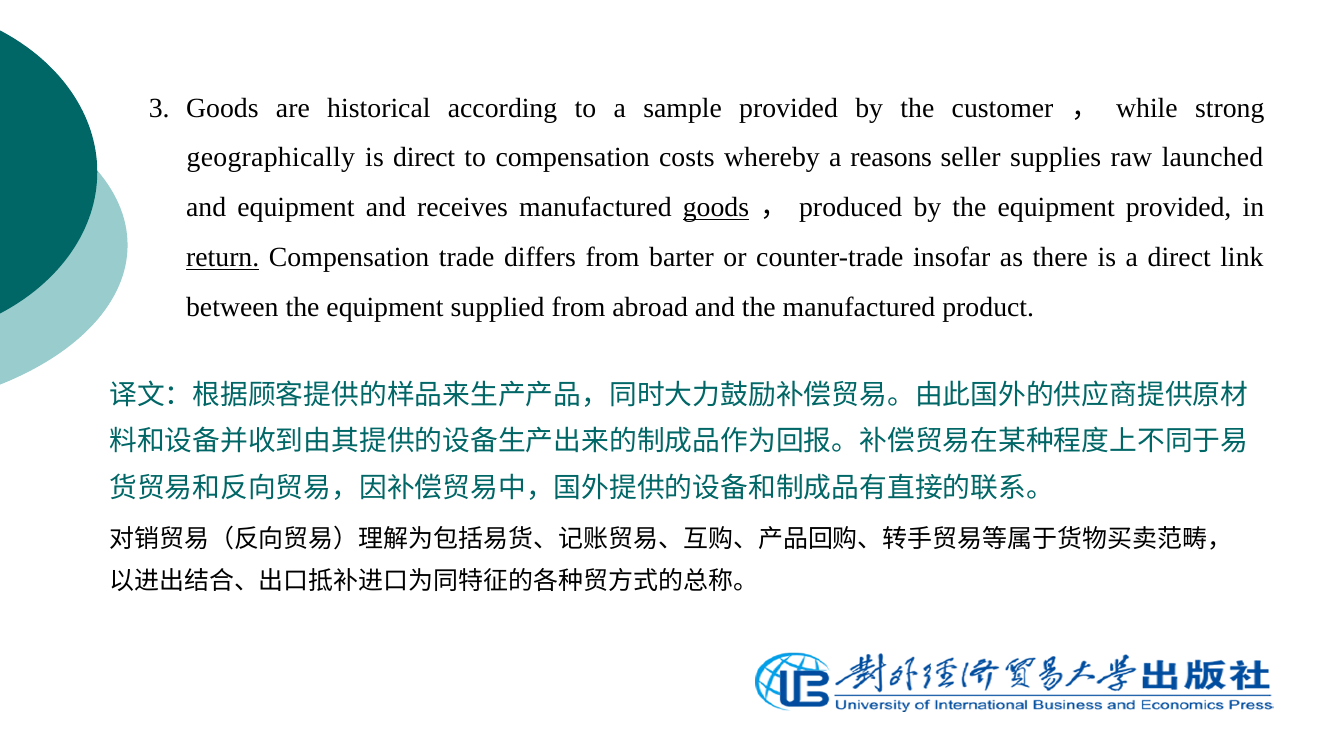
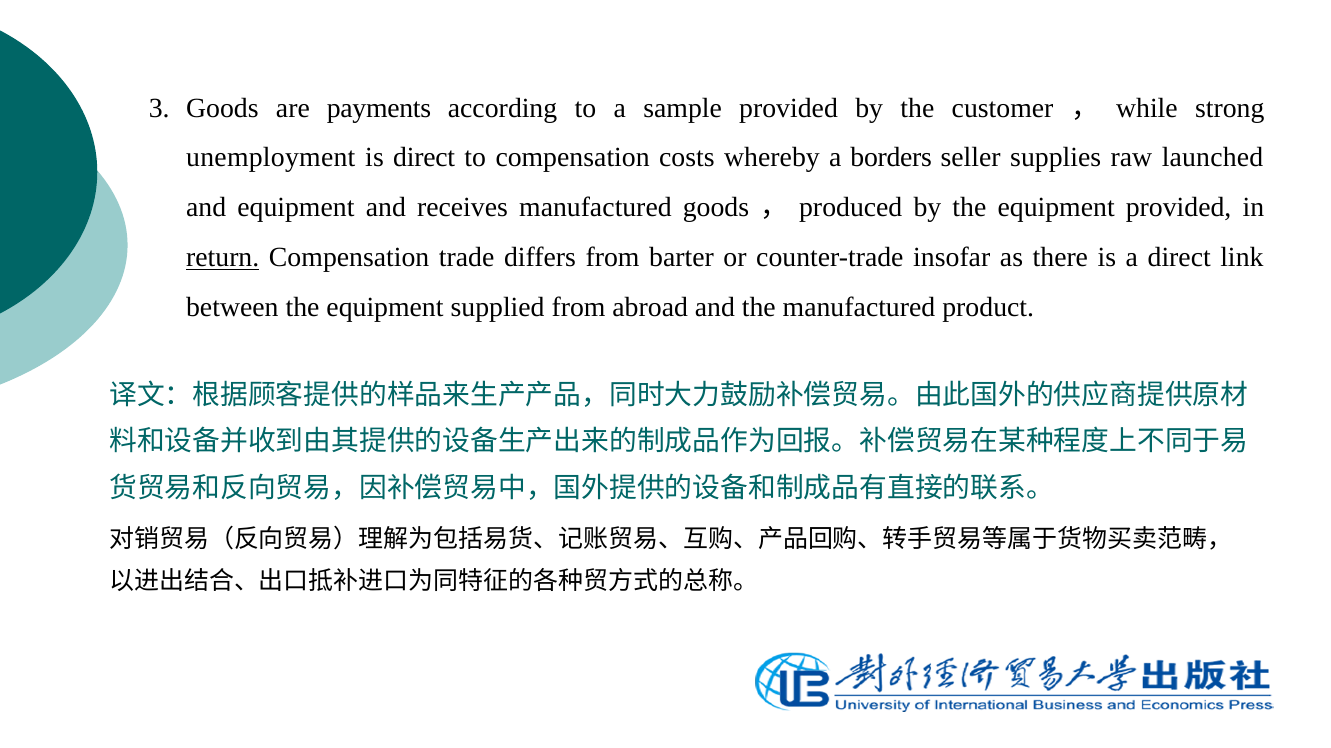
historical: historical -> payments
geographically: geographically -> unemployment
reasons: reasons -> borders
goods at (716, 208) underline: present -> none
